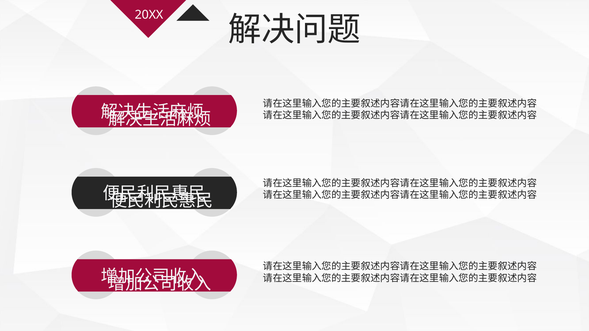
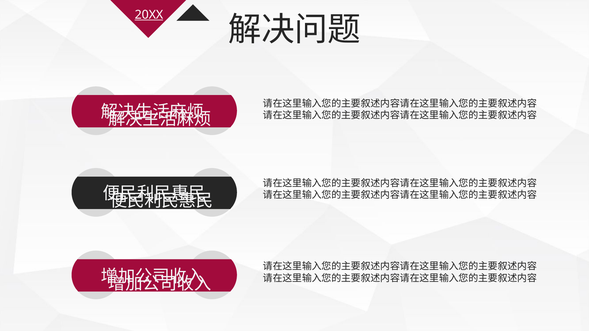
20XX underline: none -> present
